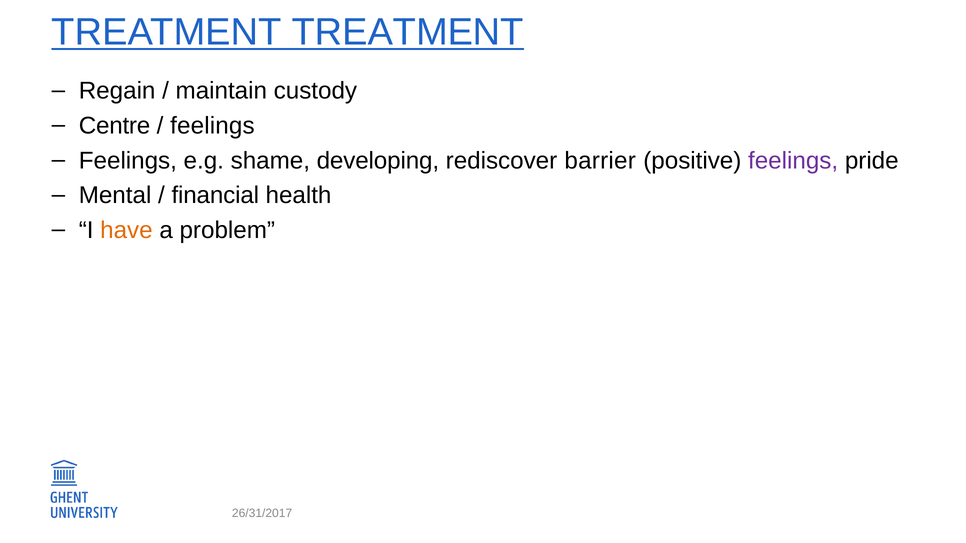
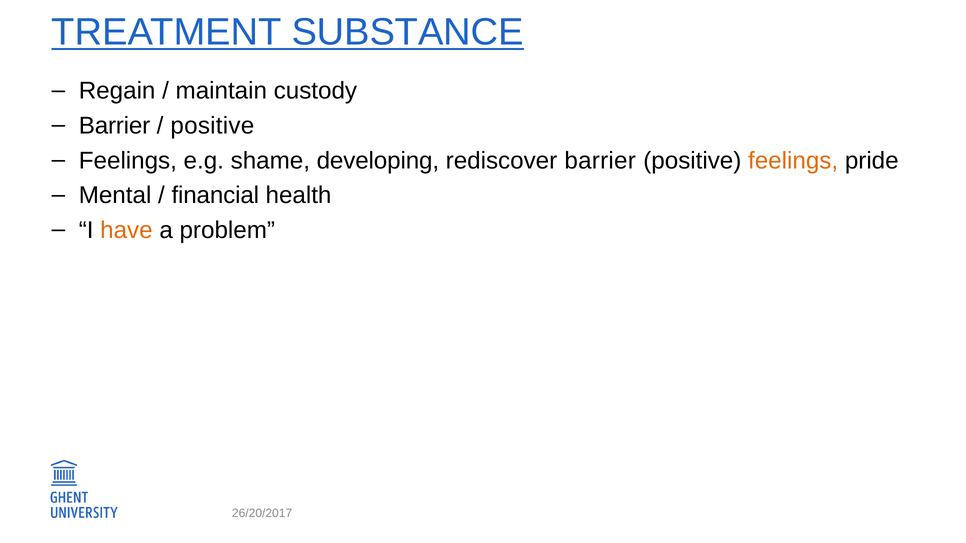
TREATMENT TREATMENT: TREATMENT -> SUBSTANCE
Centre at (115, 126): Centre -> Barrier
feelings at (212, 126): feelings -> positive
feelings at (793, 161) colour: purple -> orange
26/31/2017: 26/31/2017 -> 26/20/2017
